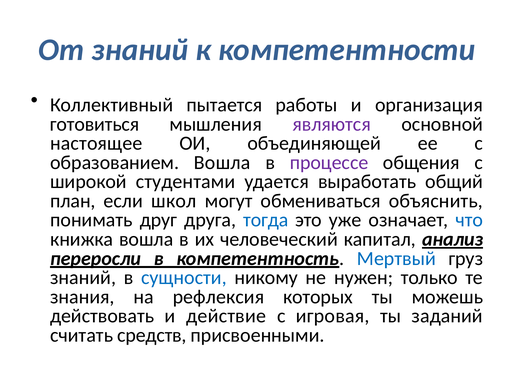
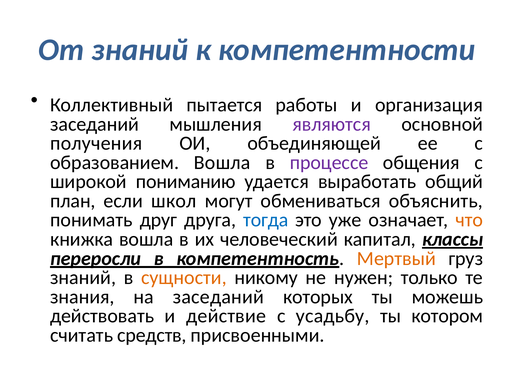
готовиться at (95, 124): готовиться -> заседаний
настоящее: настоящее -> получения
студентами: студентами -> пониманию
что colour: blue -> orange
анализ: анализ -> классы
Мертвый colour: blue -> orange
сущности colour: blue -> orange
на рефлексия: рефлексия -> заседаний
игровая: игровая -> усадьбу
заданий: заданий -> котором
